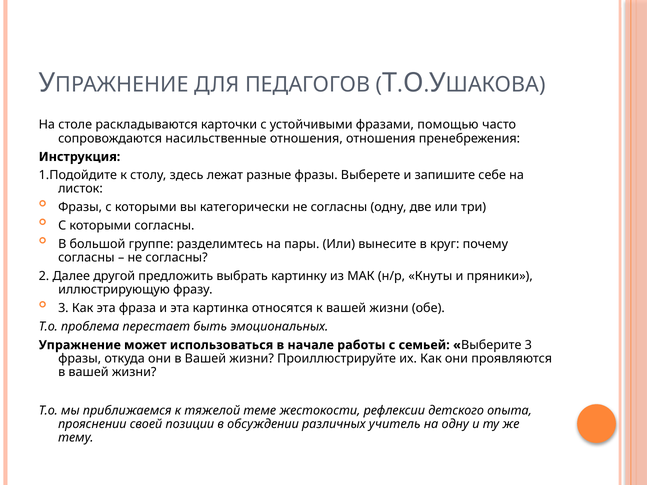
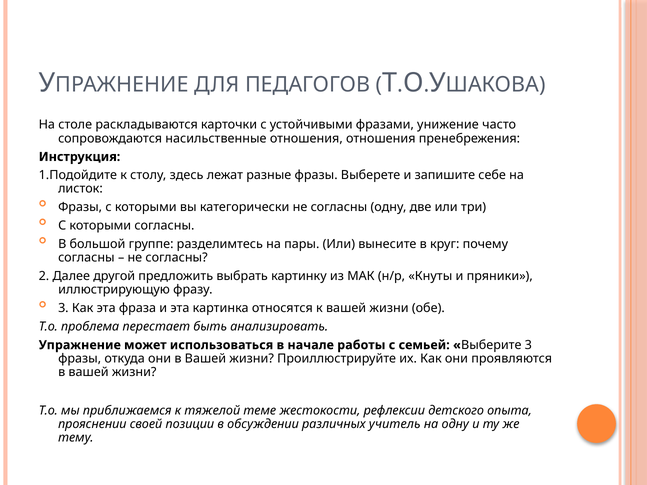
помощью: помощью -> унижение
эмоциональных: эмоциональных -> анализировать
